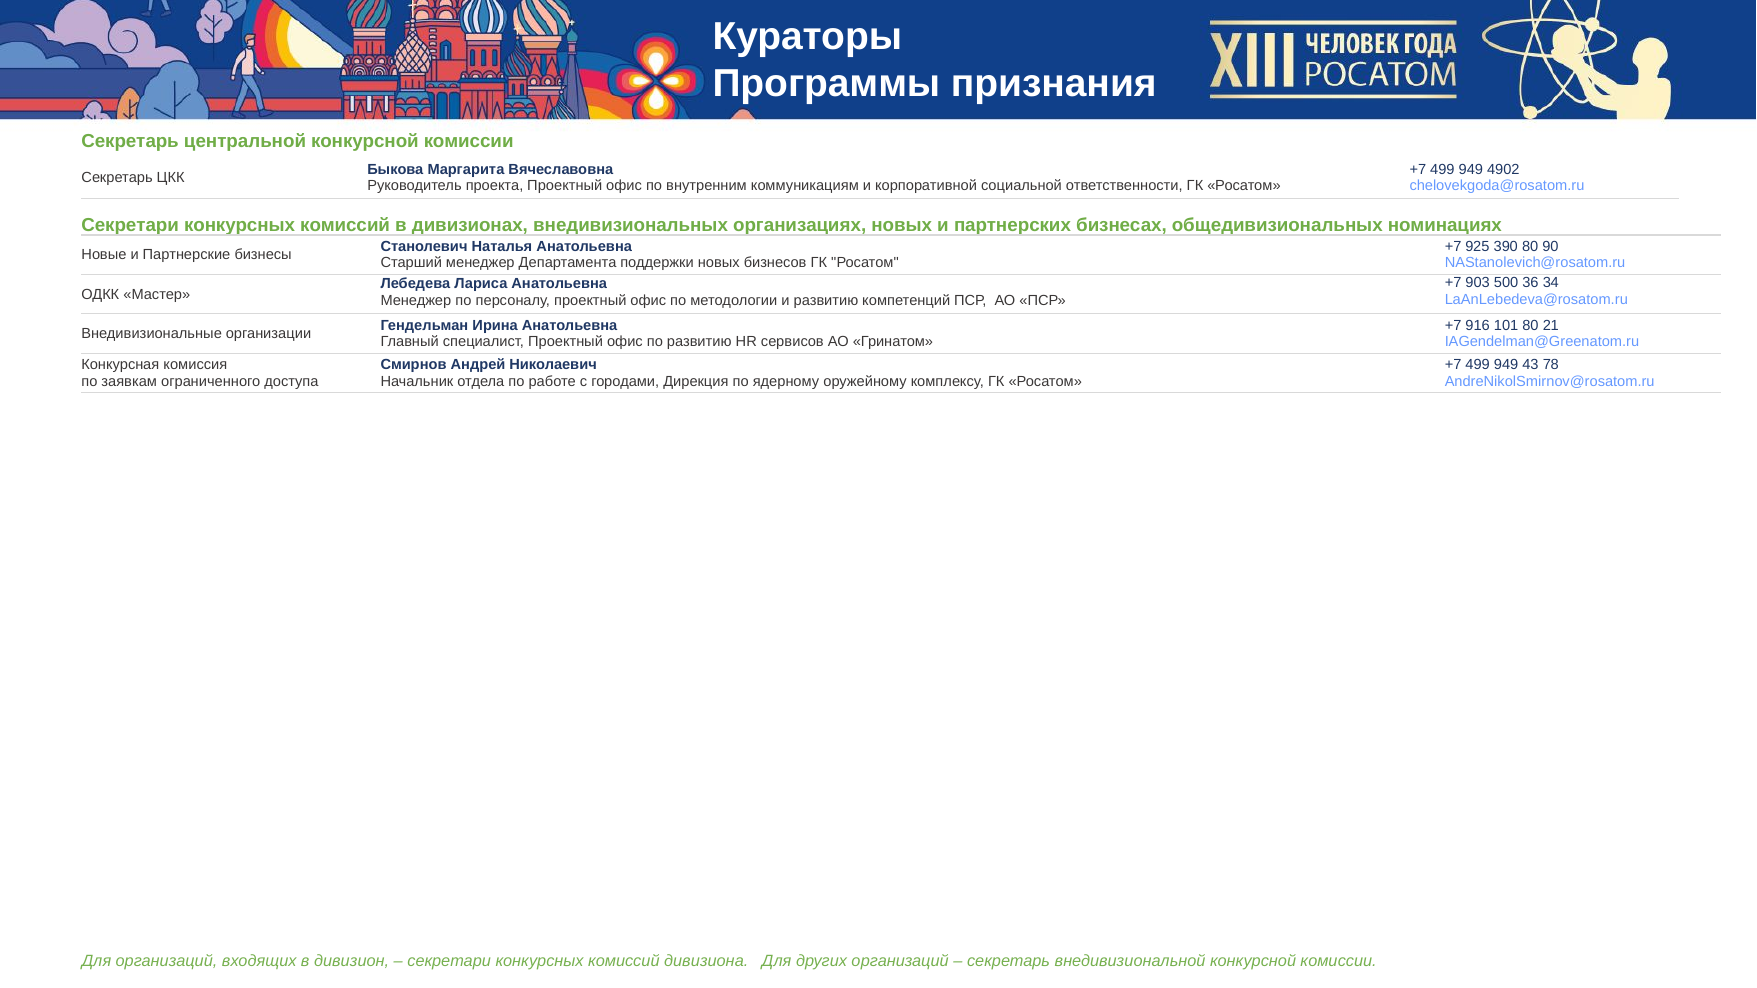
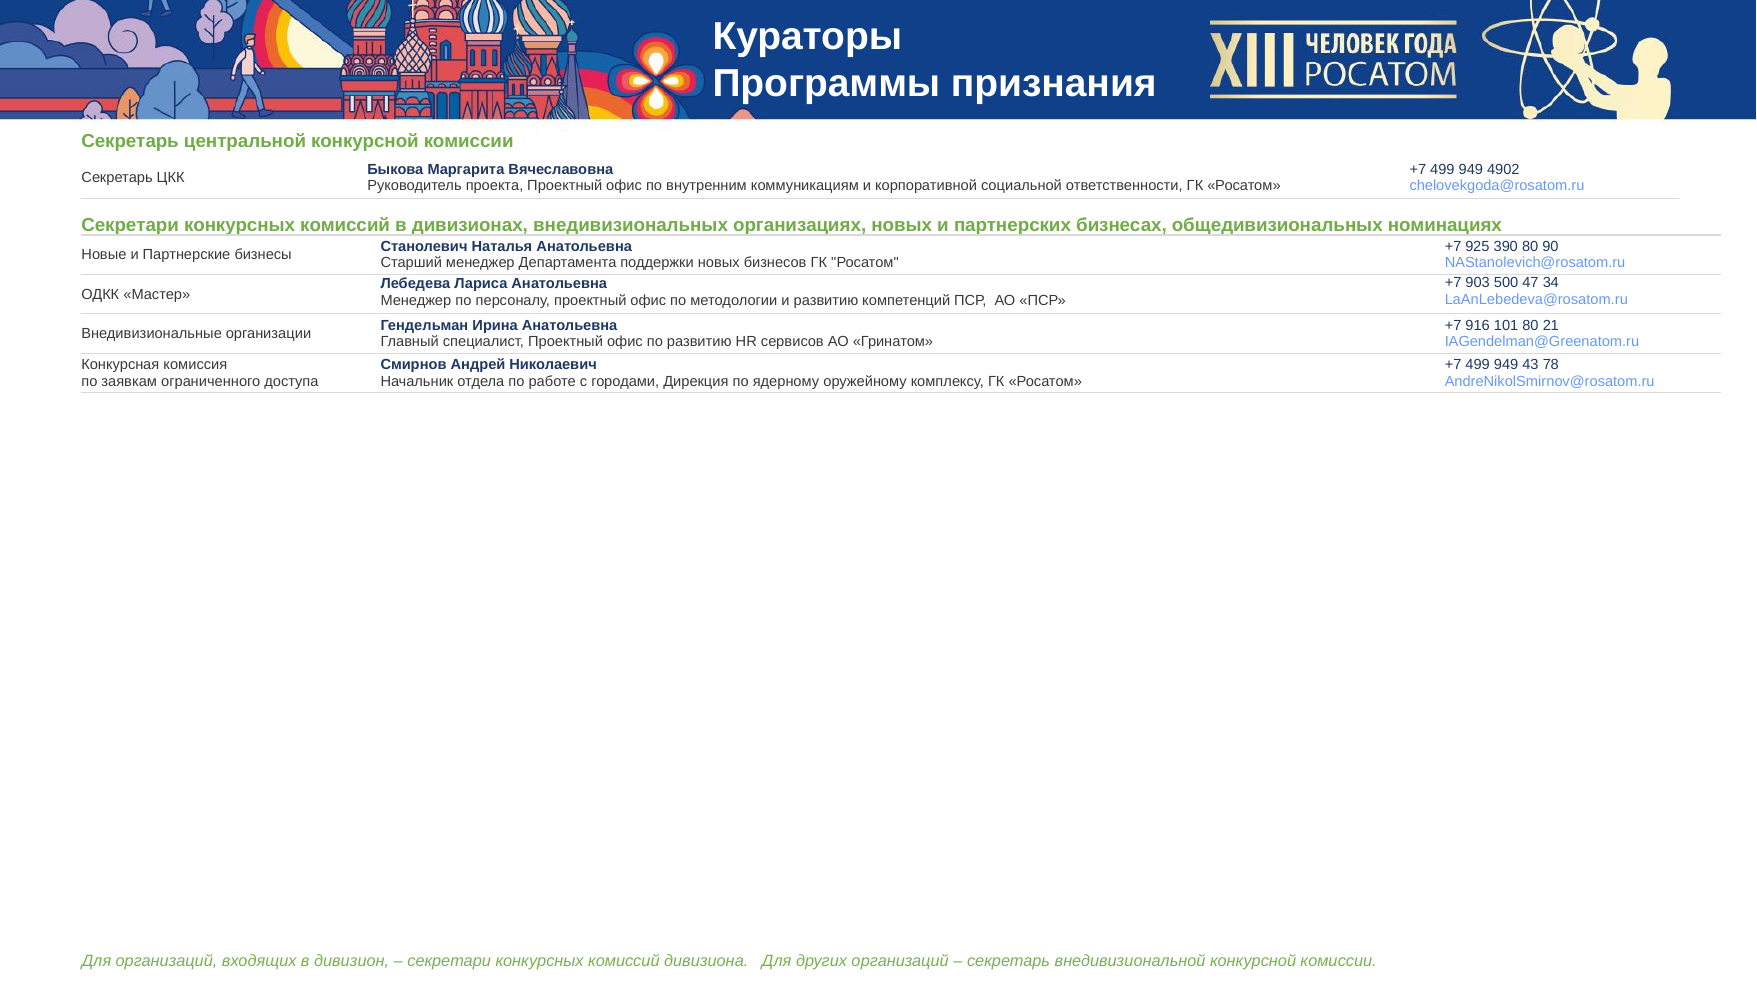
36: 36 -> 47
